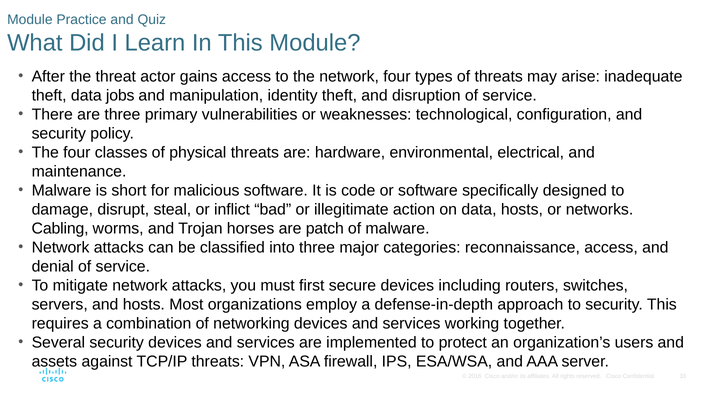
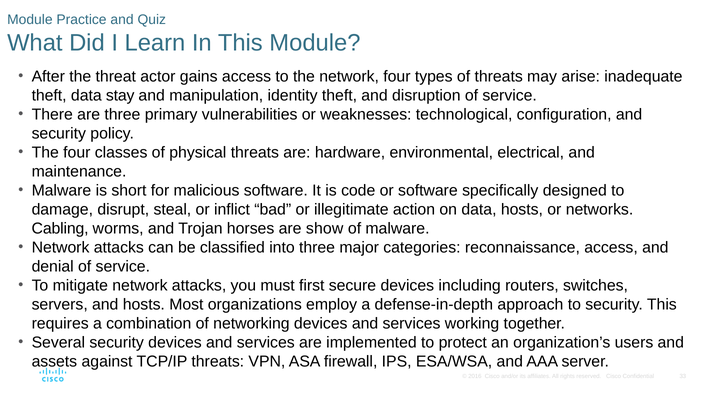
jobs: jobs -> stay
patch: patch -> show
